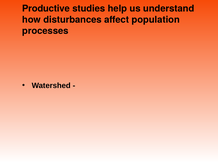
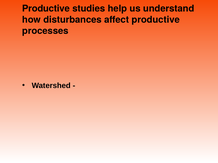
affect population: population -> productive
